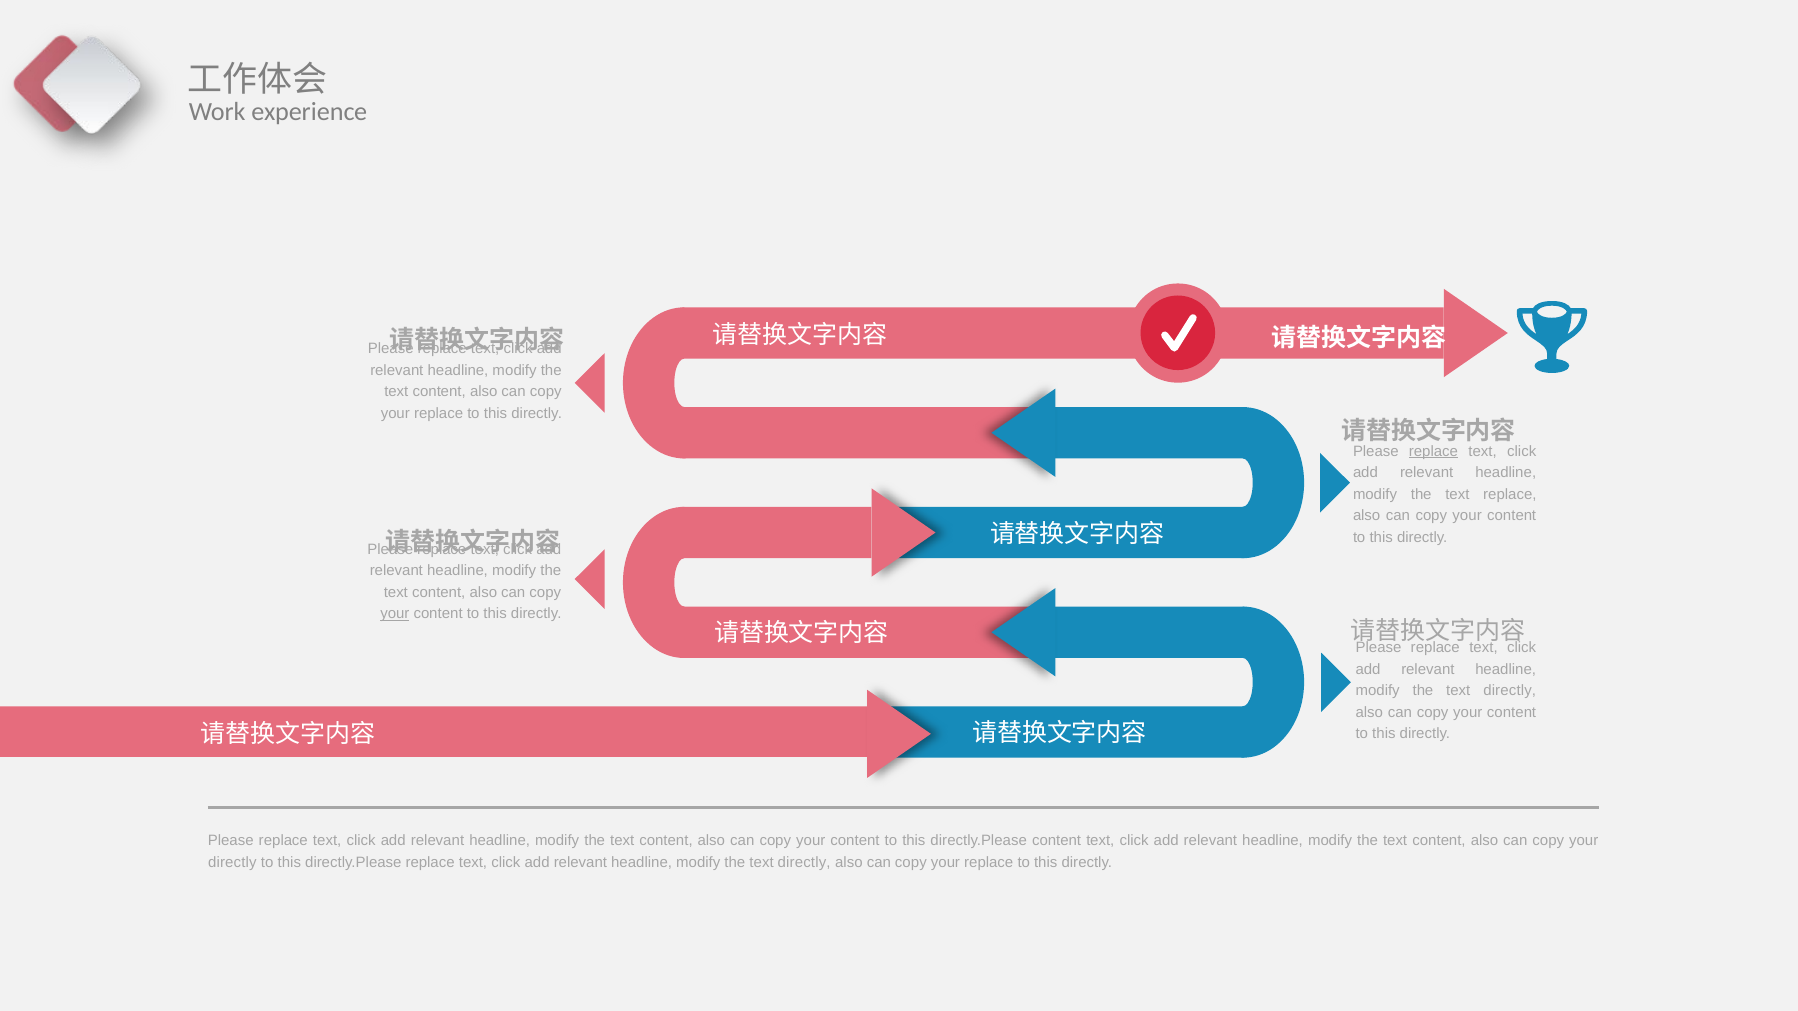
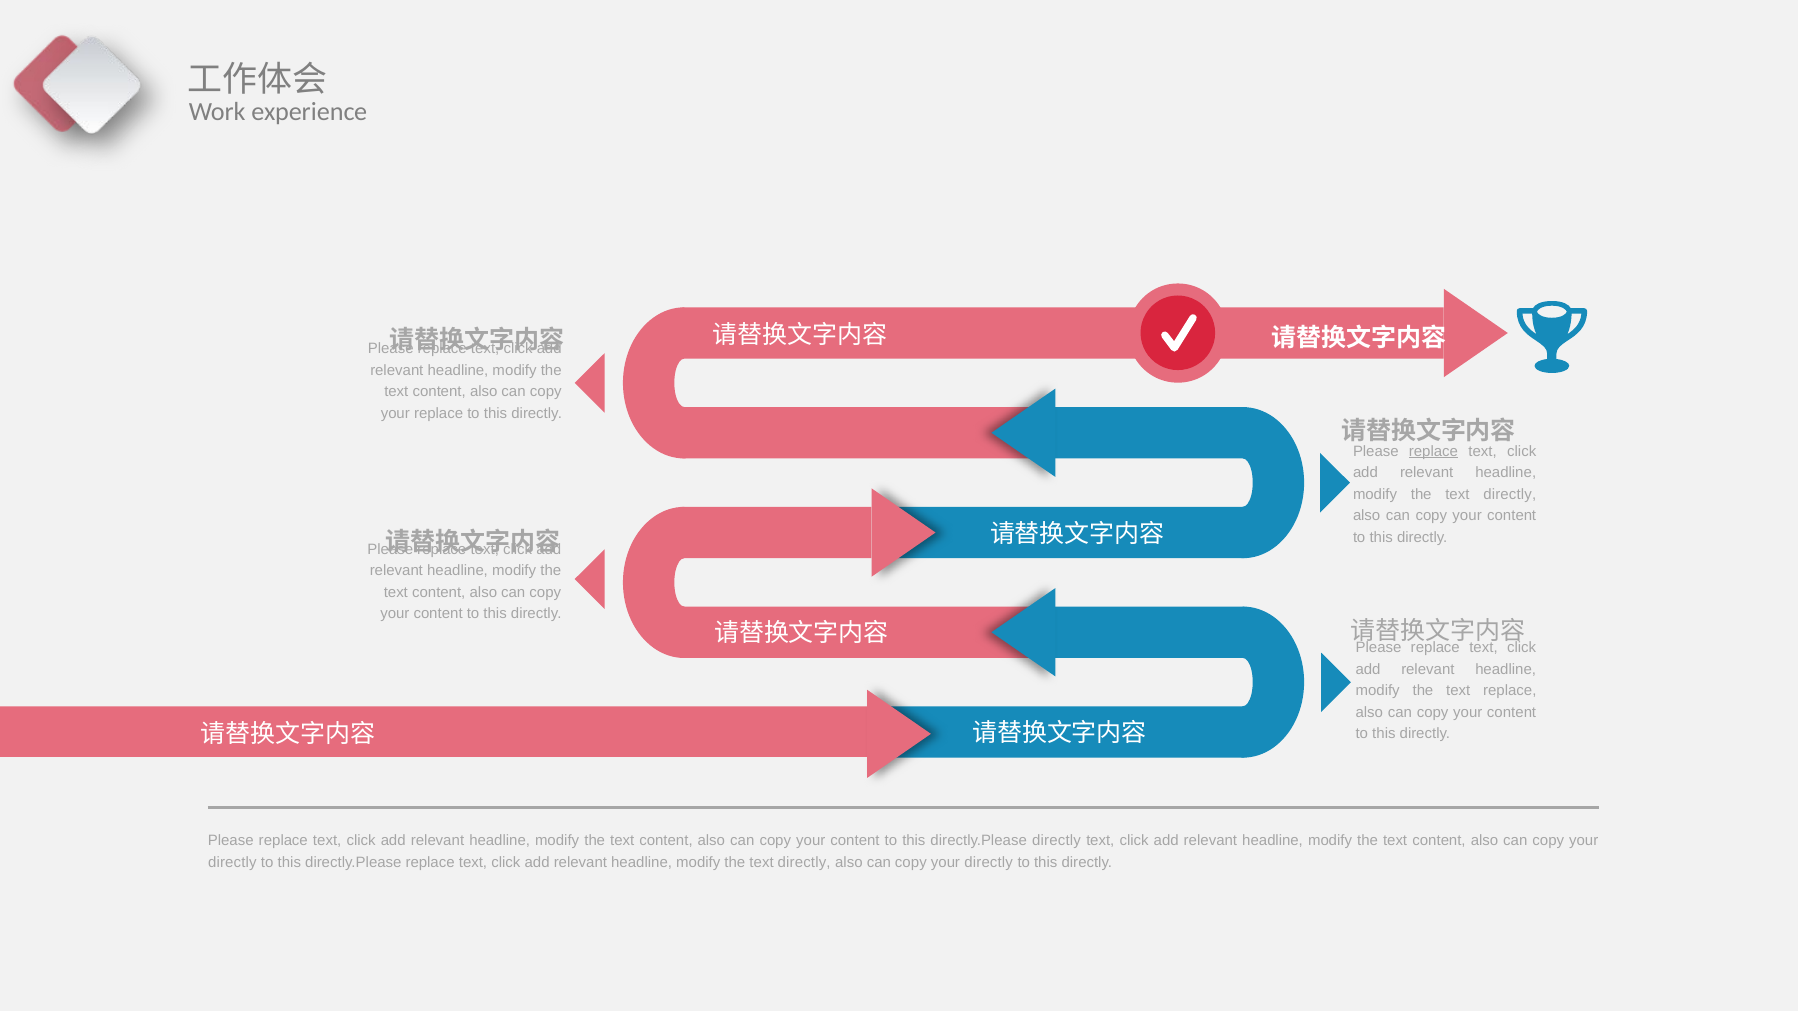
replace at (1510, 495): replace -> directly
your at (395, 614) underline: present -> none
directly at (1510, 691): directly -> replace
directly.Please content: content -> directly
replace at (989, 863): replace -> directly
